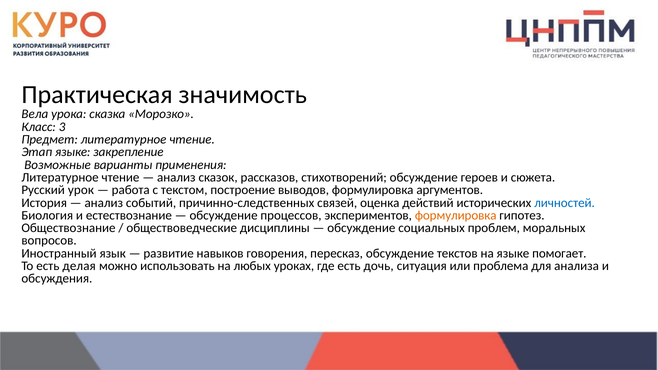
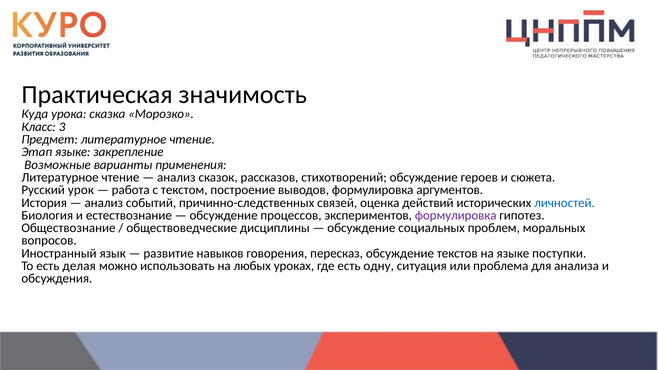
Вела: Вела -> Куда
формулировка at (456, 215) colour: orange -> purple
помогает: помогает -> поступки
дочь: дочь -> одну
